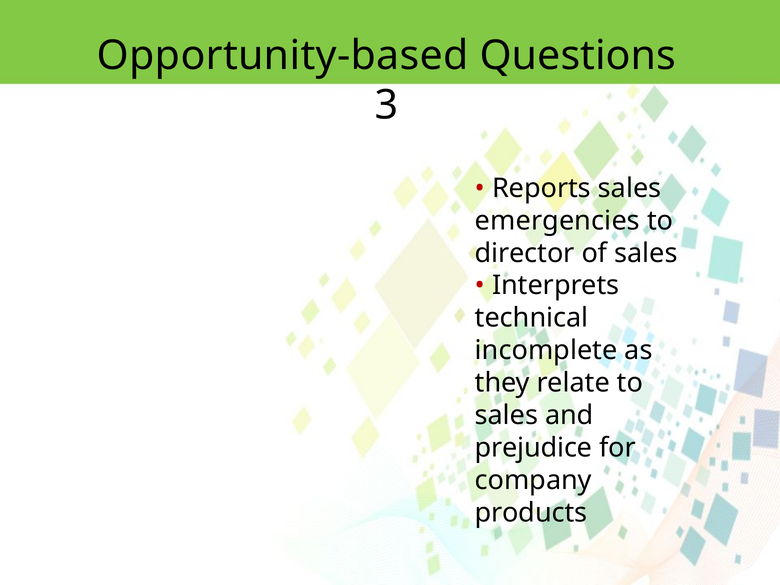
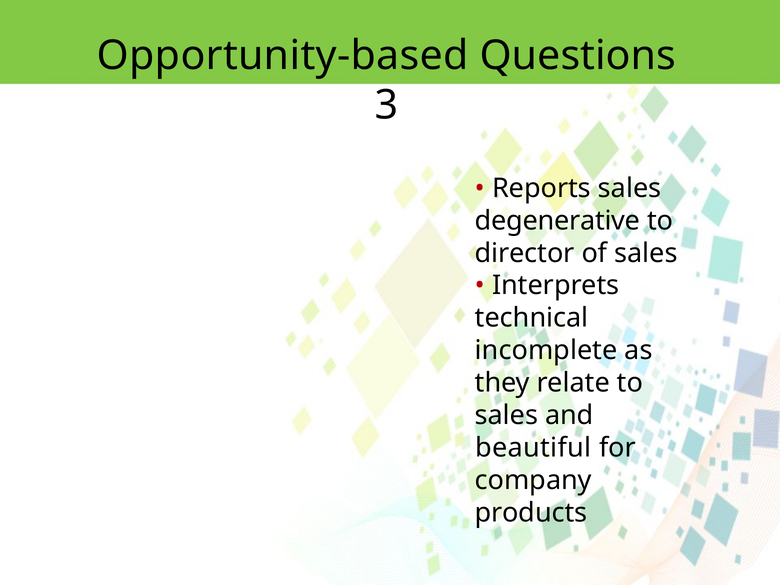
emergencies: emergencies -> degenerative
prejudice: prejudice -> beautiful
